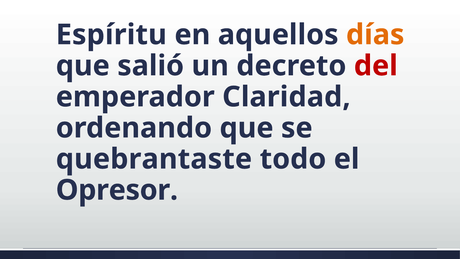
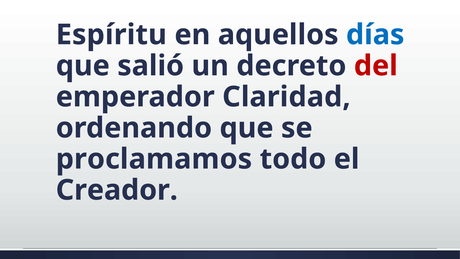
días colour: orange -> blue
quebrantaste: quebrantaste -> proclamamos
Opresor: Opresor -> Creador
